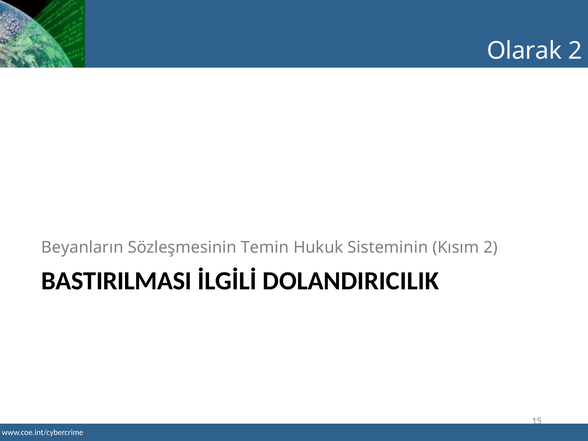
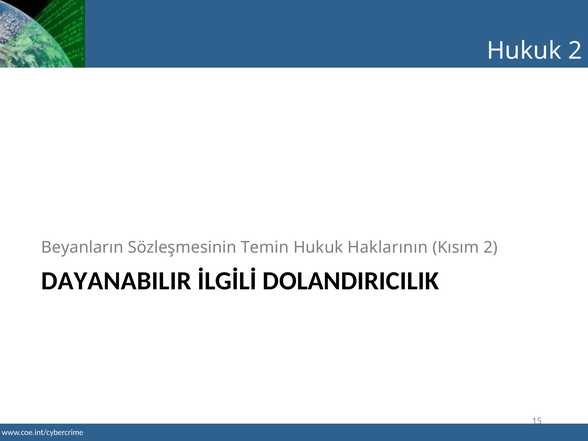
Olarak at (524, 51): Olarak -> Hukuk
Sisteminin: Sisteminin -> Haklarının
BASTIRILMASI: BASTIRILMASI -> DAYANABILIR
